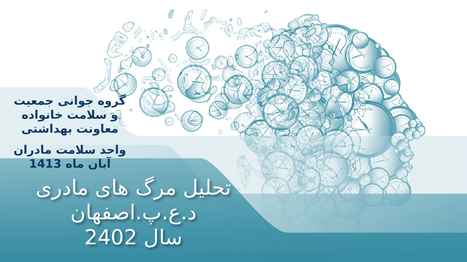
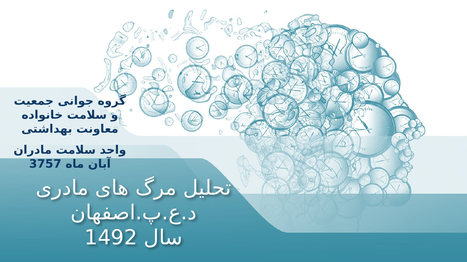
1413: 1413 -> 3757
2402: 2402 -> 1492
